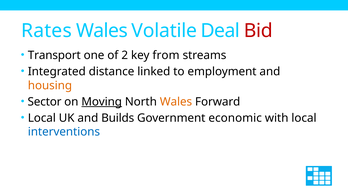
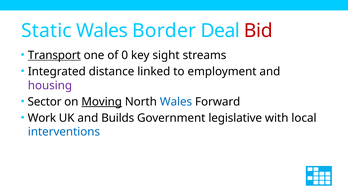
Rates: Rates -> Static
Volatile: Volatile -> Border
Transport underline: none -> present
2: 2 -> 0
from: from -> sight
housing colour: orange -> purple
Wales at (176, 102) colour: orange -> blue
Local at (42, 118): Local -> Work
economic: economic -> legislative
